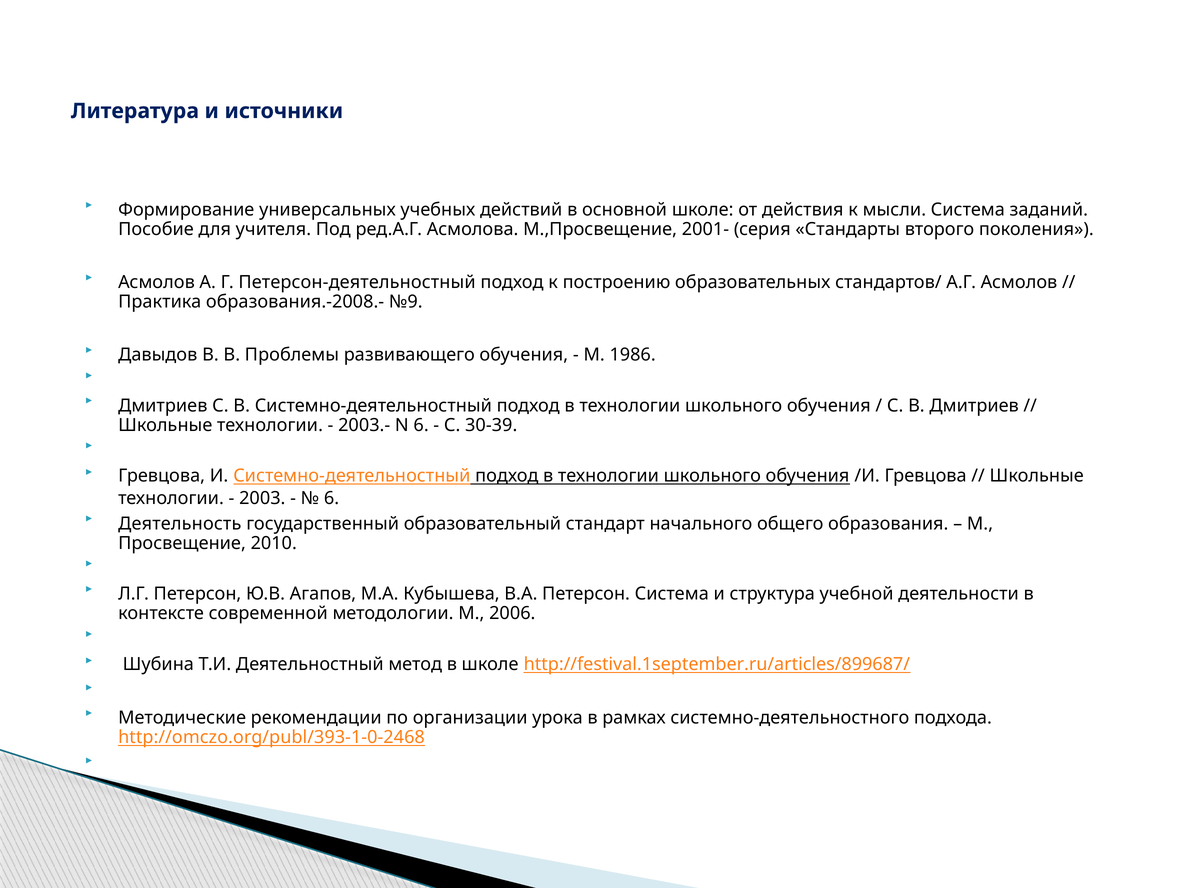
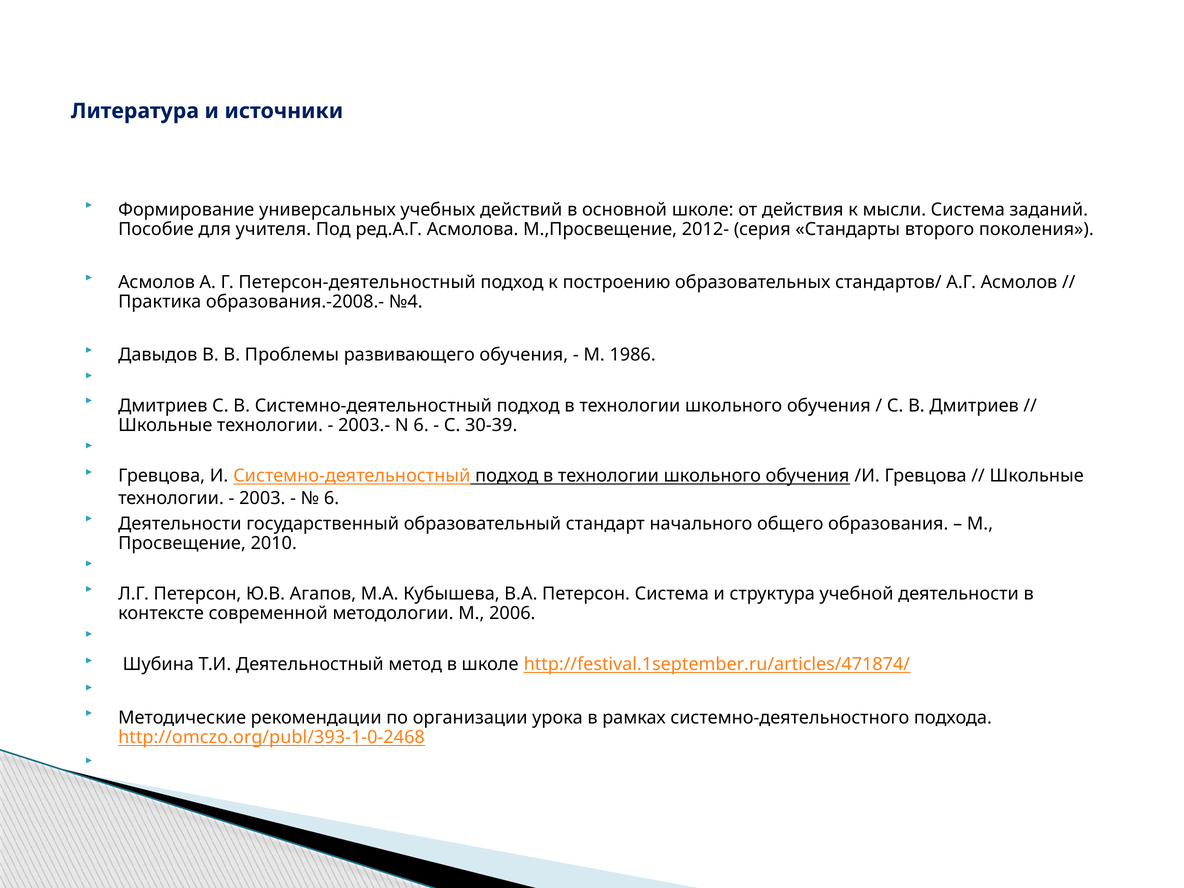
2001-: 2001- -> 2012-
№9: №9 -> №4
Деятельность at (180, 524): Деятельность -> Деятельности
http://festival.1september.ru/articles/899687/: http://festival.1september.ru/articles/899687/ -> http://festival.1september.ru/articles/471874/
